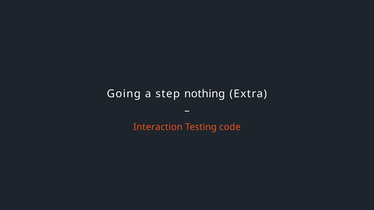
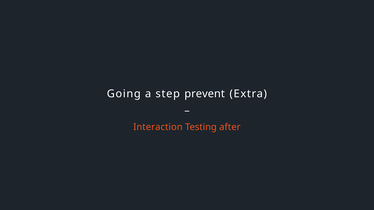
nothing: nothing -> prevent
code: code -> after
